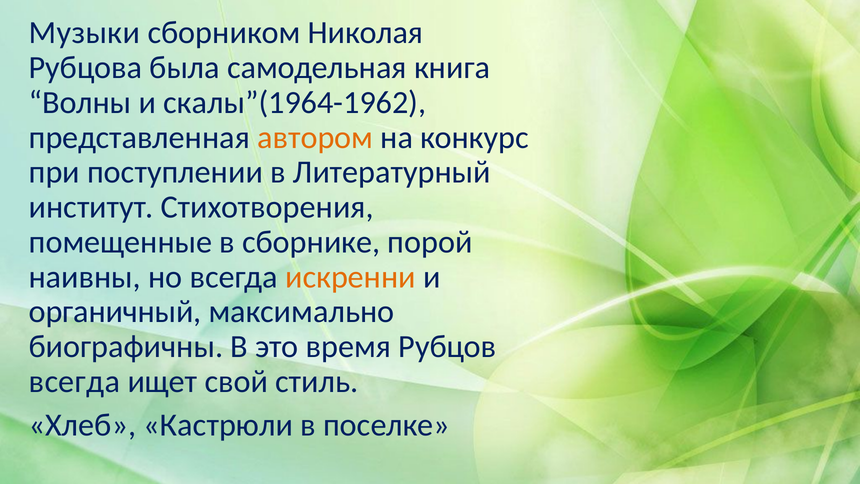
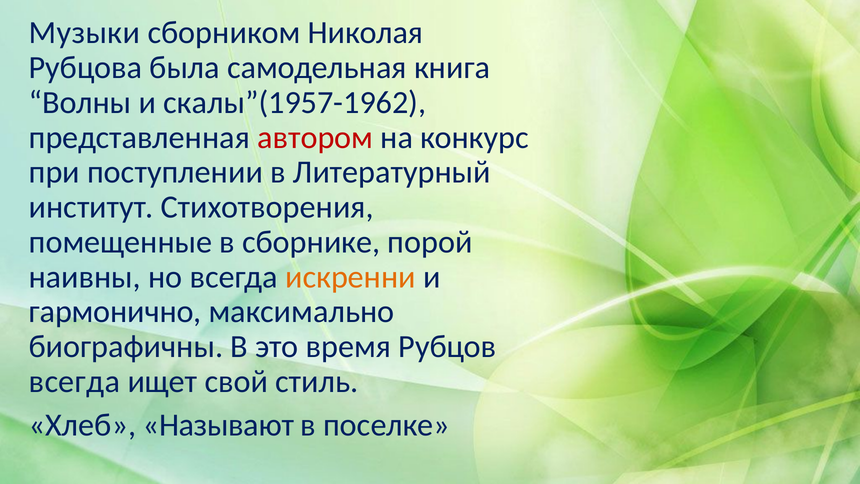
скалы”(1964-1962: скалы”(1964-1962 -> скалы”(1957-1962
автором colour: orange -> red
органичный: органичный -> гармонично
Кастрюли: Кастрюли -> Называют
